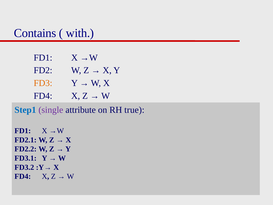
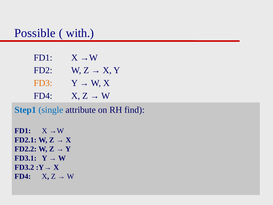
Contains: Contains -> Possible
single colour: purple -> blue
true: true -> find
